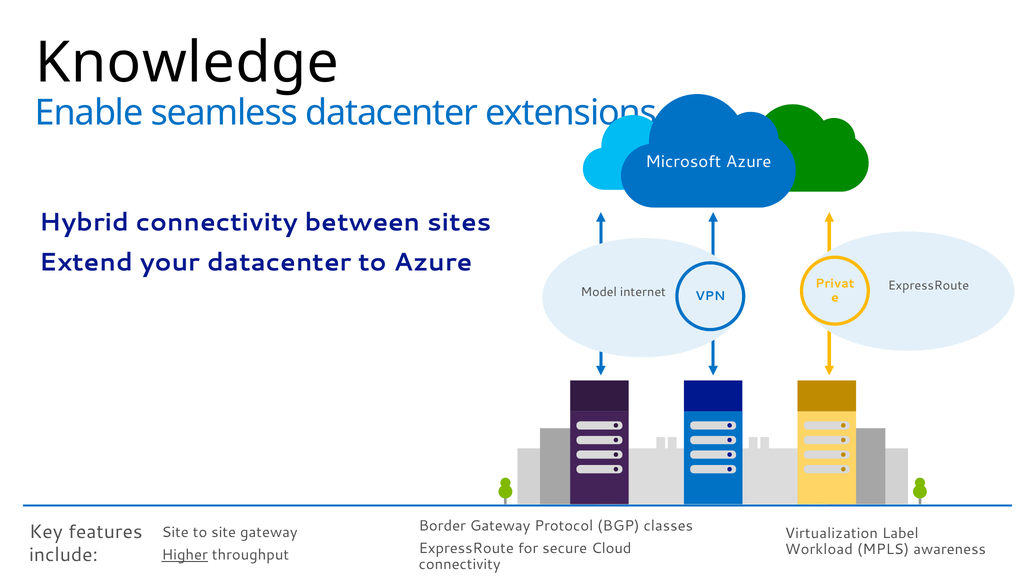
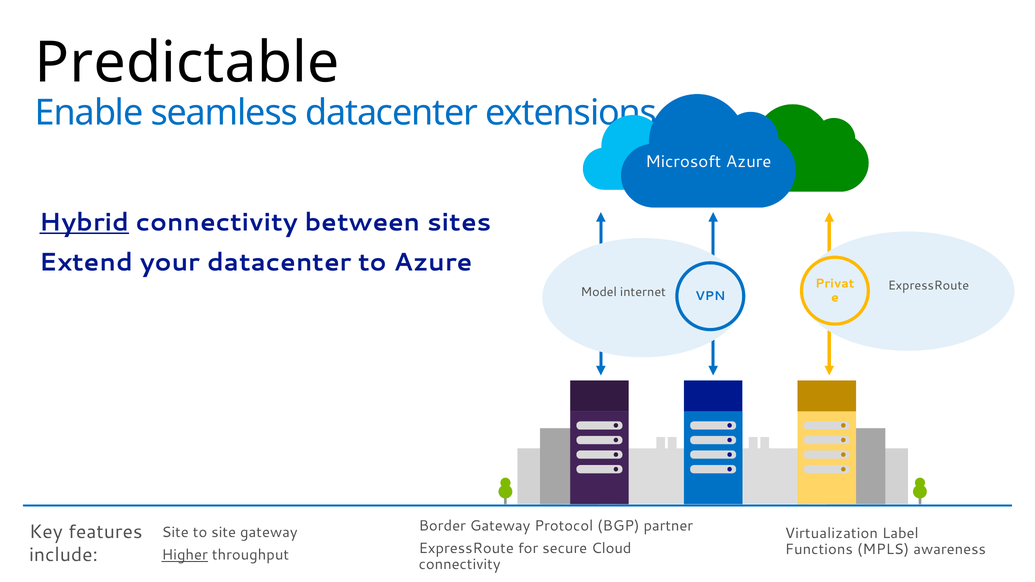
Knowledge: Knowledge -> Predictable
Hybrid underline: none -> present
classes: classes -> partner
Workload: Workload -> Functions
